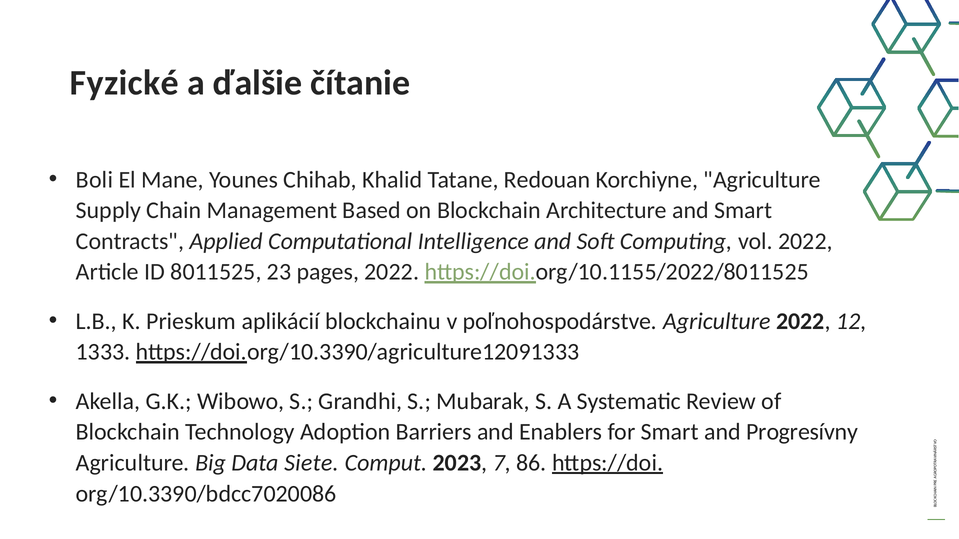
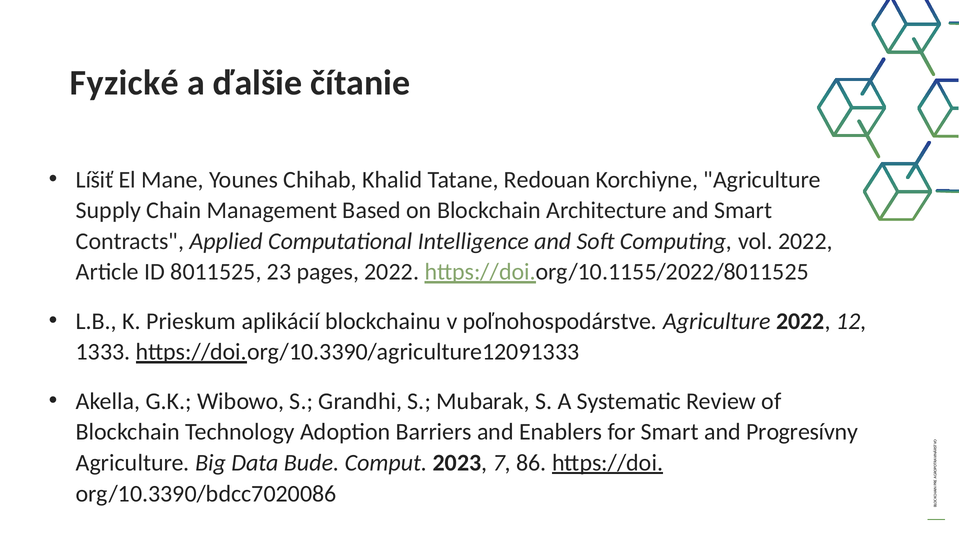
Boli: Boli -> Líšiť
Siete: Siete -> Bude
